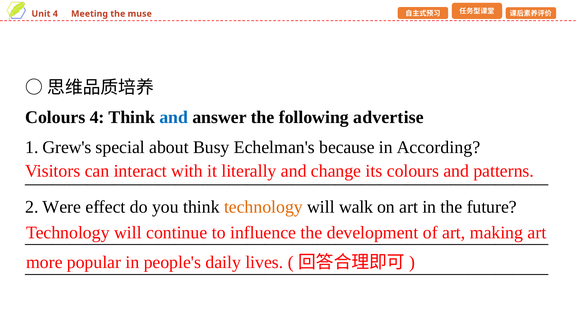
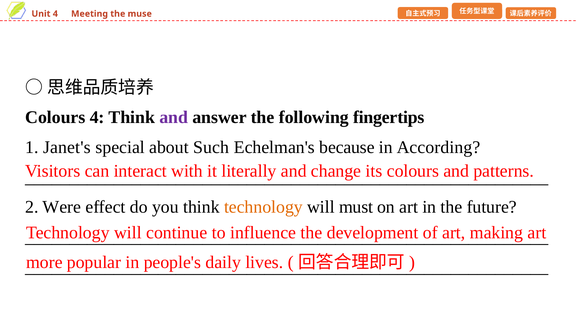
and at (174, 117) colour: blue -> purple
advertise: advertise -> fingertips
Grew's: Grew's -> Janet's
Busy: Busy -> Such
walk: walk -> must
